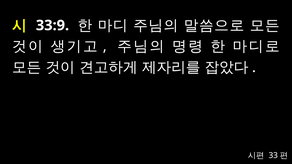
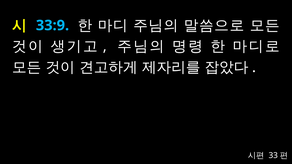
33:9 colour: white -> light blue
